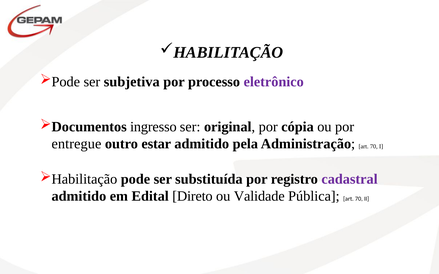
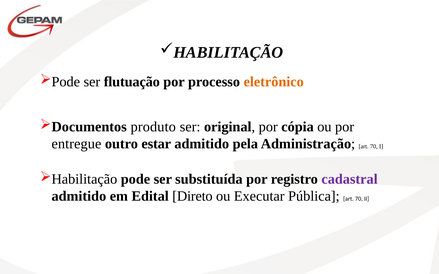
subjetiva: subjetiva -> flutuação
eletrônico colour: purple -> orange
ingresso: ingresso -> produto
Validade: Validade -> Executar
